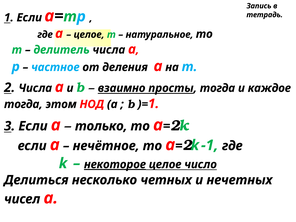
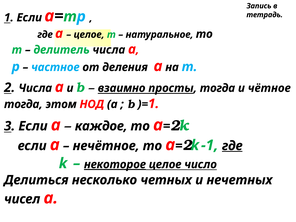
каждое: каждое -> чётное
только: только -> каждое
где at (232, 146) underline: none -> present
